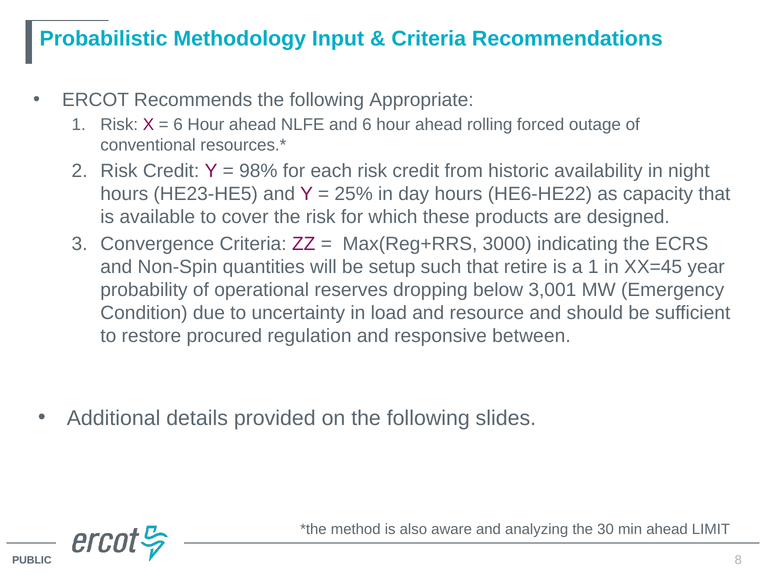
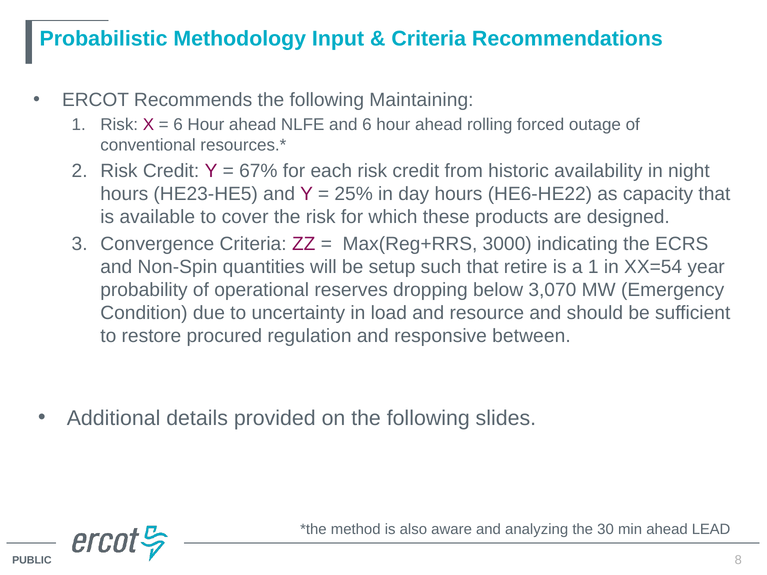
Appropriate: Appropriate -> Maintaining
98%: 98% -> 67%
XX=45: XX=45 -> XX=54
3,001: 3,001 -> 3,070
LIMIT: LIMIT -> LEAD
